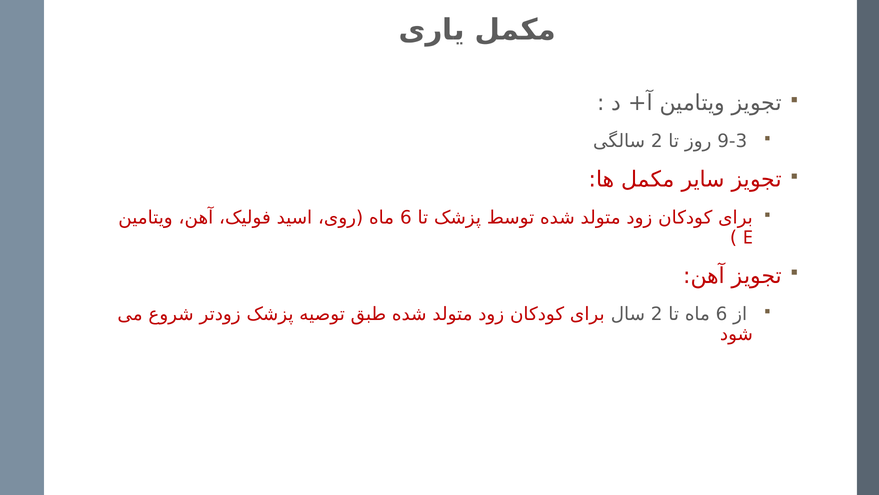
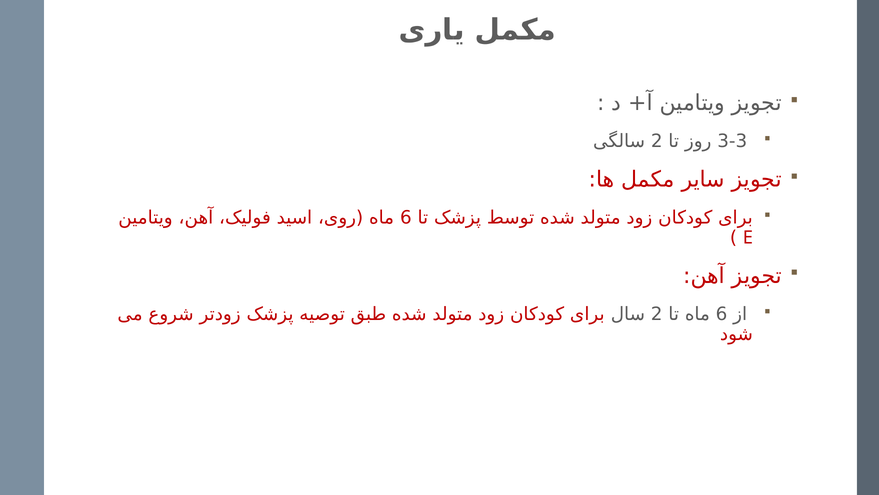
9-3: 9-3 -> 3-3
